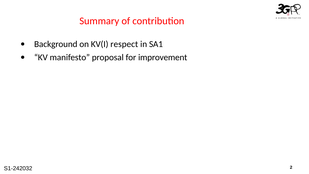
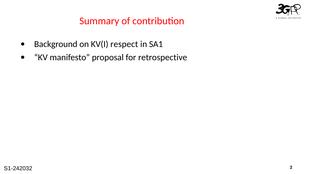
improvement: improvement -> retrospective
